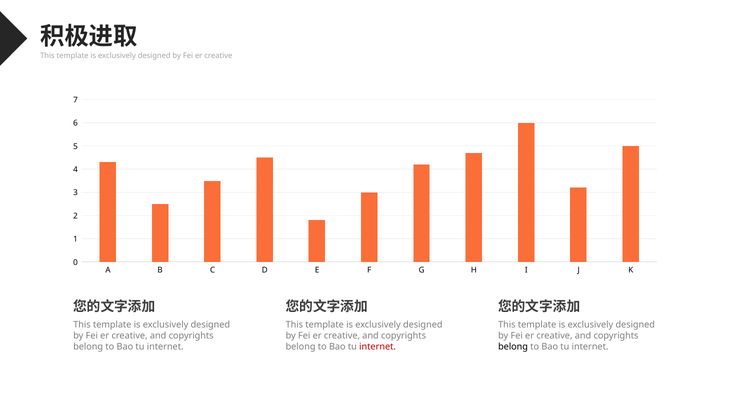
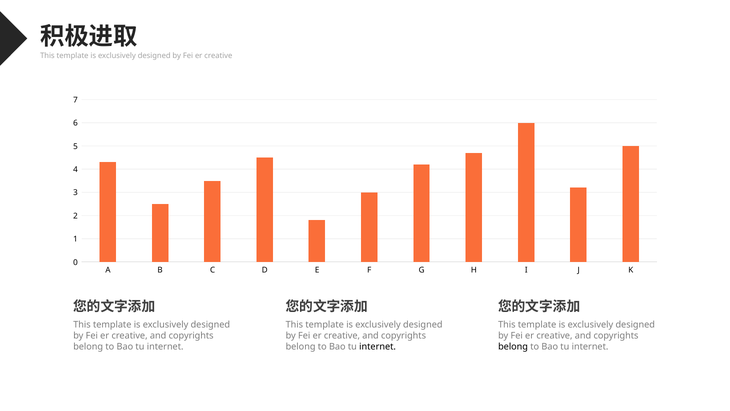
internet at (378, 347) colour: red -> black
